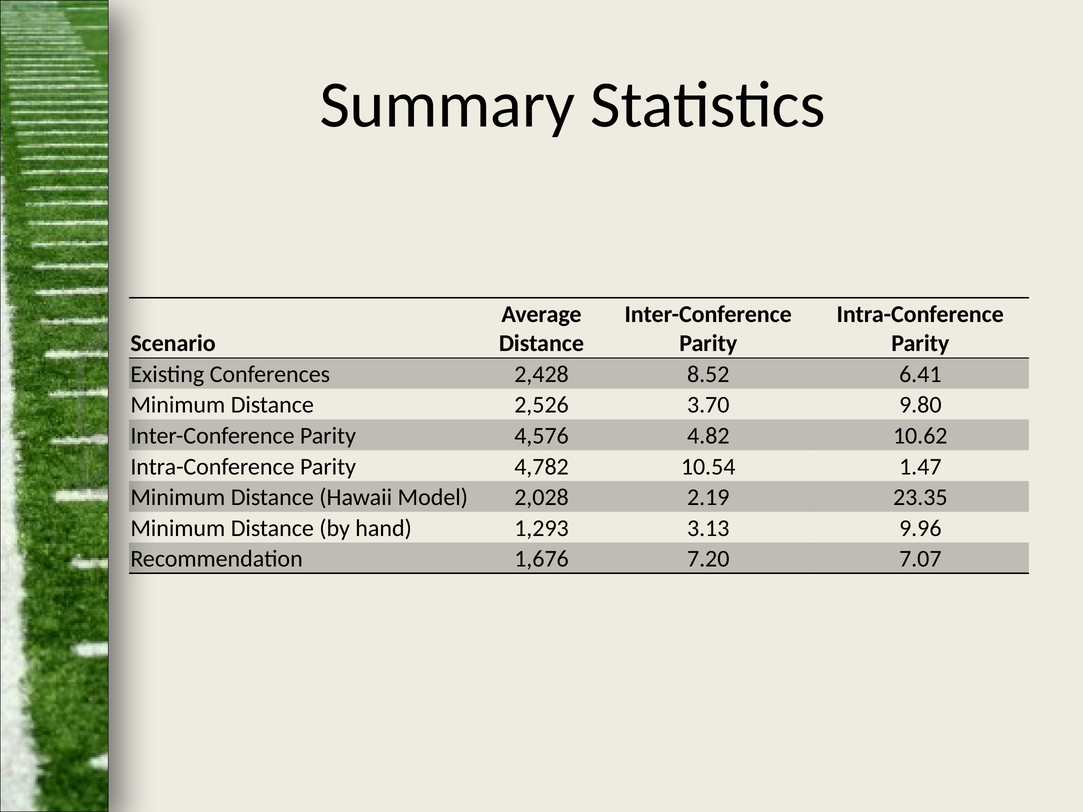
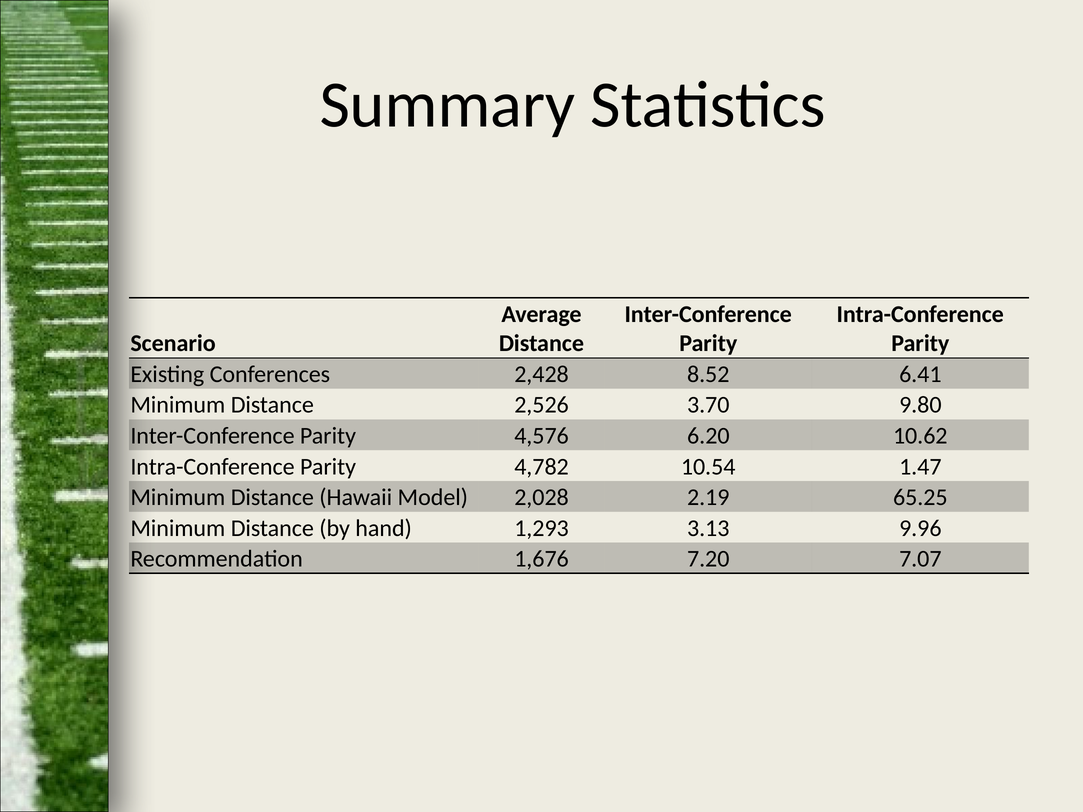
4.82: 4.82 -> 6.20
23.35: 23.35 -> 65.25
